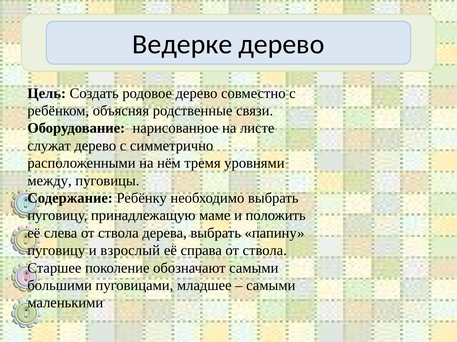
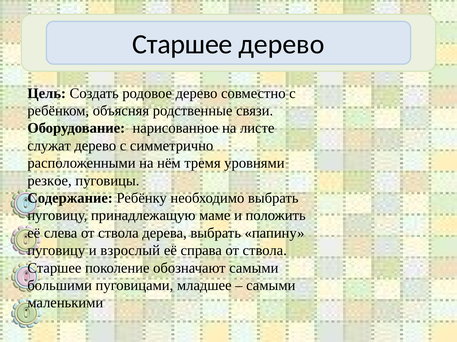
Ведерке at (182, 44): Ведерке -> Старшее
между: между -> резкое
